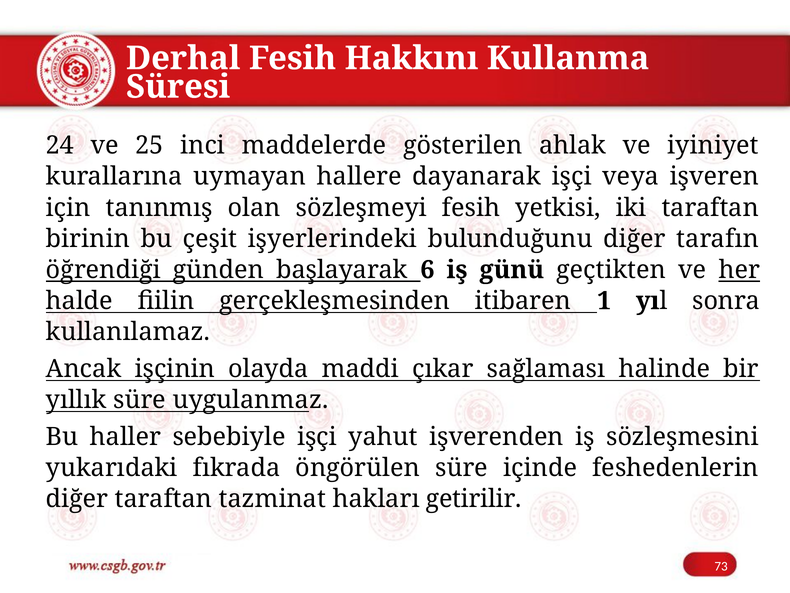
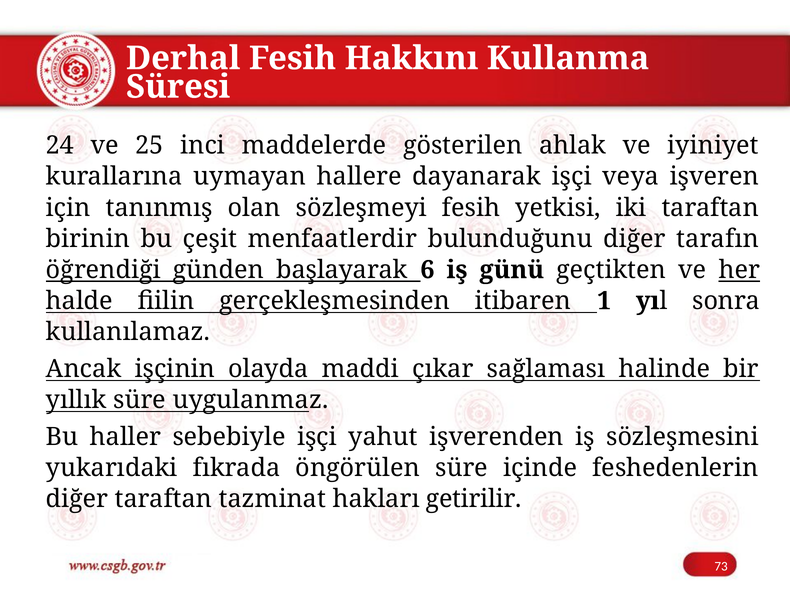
işyerlerindeki: işyerlerindeki -> menfaatlerdir
